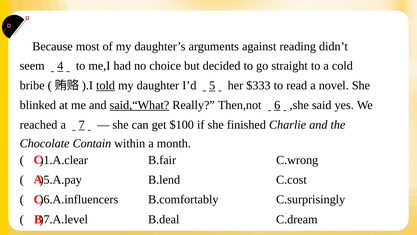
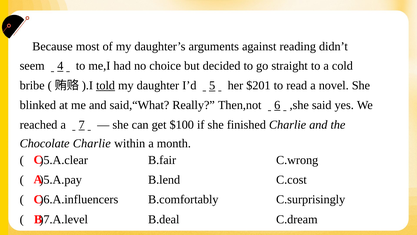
$333: $333 -> $201
said,“What underline: present -> none
Chocolate Contain: Contain -> Charlie
)1.A.clear: )1.A.clear -> )5.A.clear
